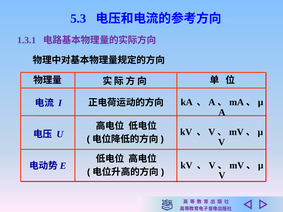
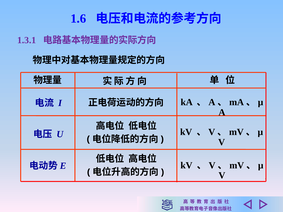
5.3: 5.3 -> 1.6
